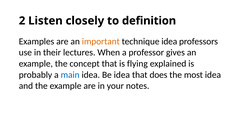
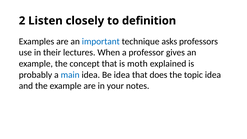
important colour: orange -> blue
technique idea: idea -> asks
flying: flying -> moth
most: most -> topic
